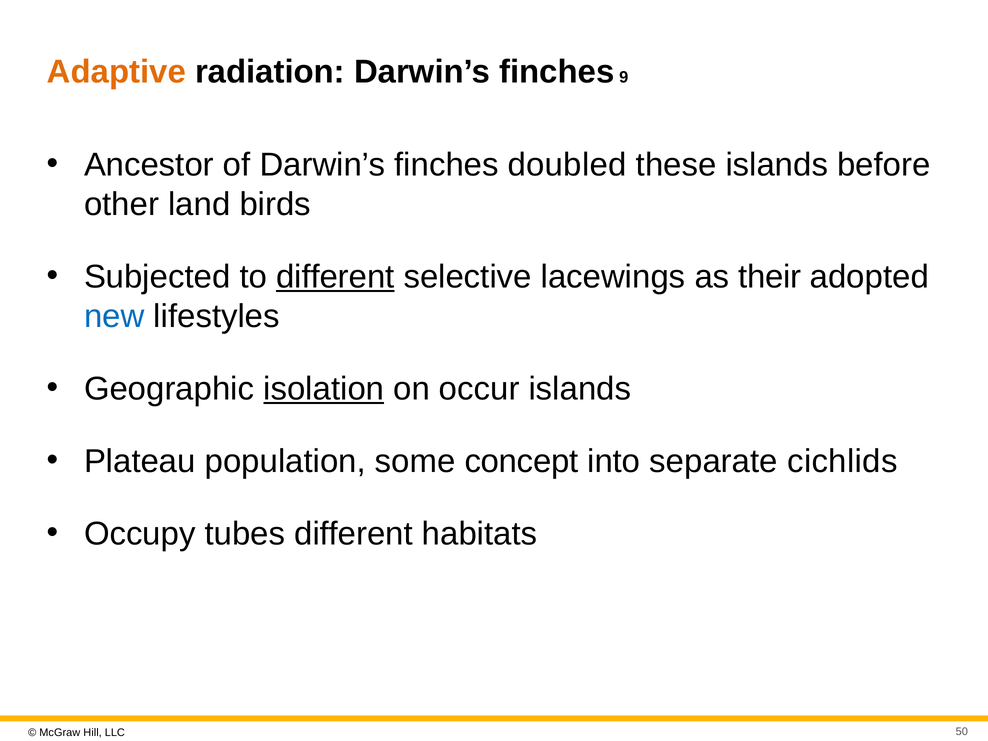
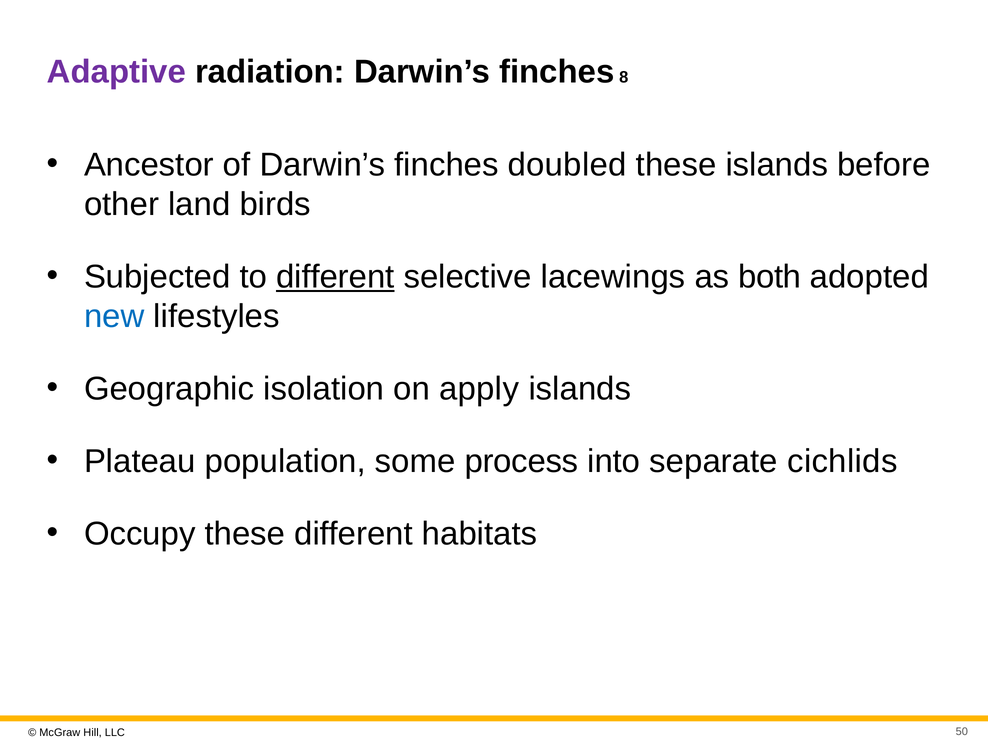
Adaptive colour: orange -> purple
9: 9 -> 8
their: their -> both
isolation underline: present -> none
occur: occur -> apply
concept: concept -> process
Occupy tubes: tubes -> these
